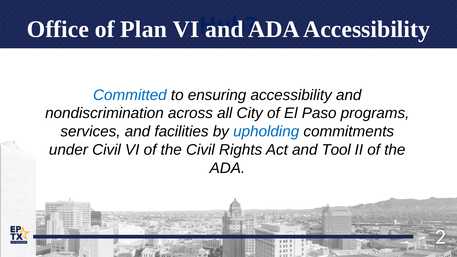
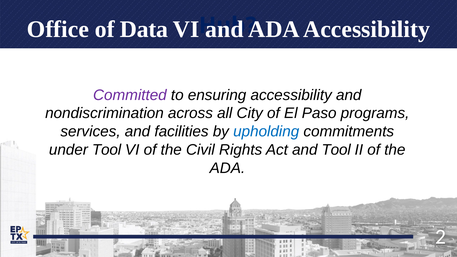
Plan: Plan -> Data
Committed colour: blue -> purple
under Civil: Civil -> Tool
